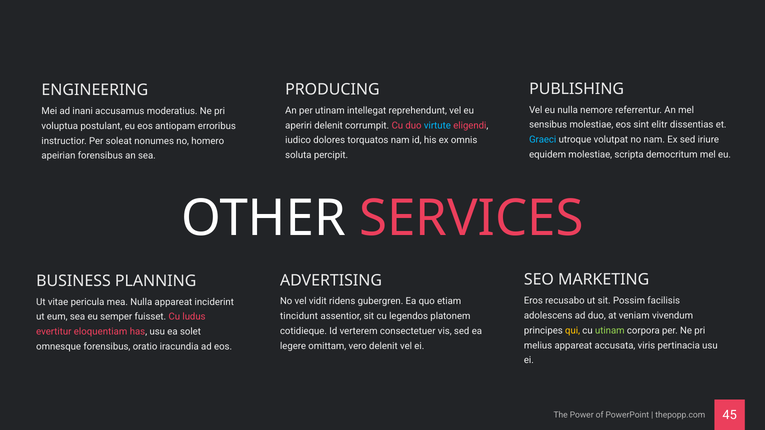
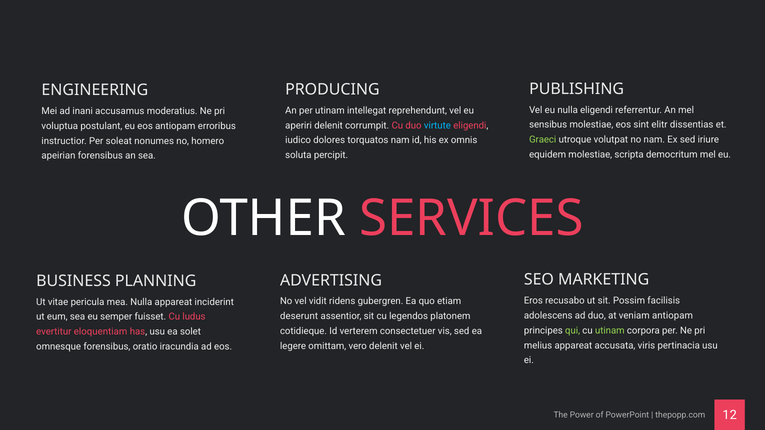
nulla nemore: nemore -> eligendi
Graeci colour: light blue -> light green
veniam vivendum: vivendum -> antiopam
tincidunt: tincidunt -> deserunt
qui colour: yellow -> light green
45: 45 -> 12
